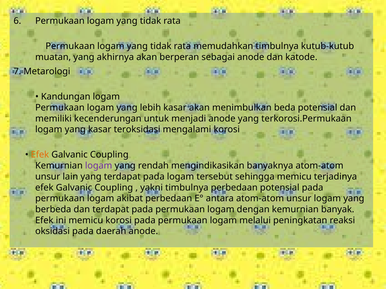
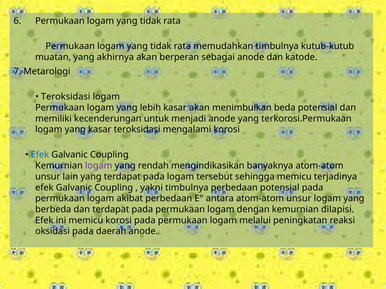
Kandungan at (66, 97): Kandungan -> Teroksidasi
Efek at (40, 155) colour: orange -> blue
banyak: banyak -> dilapisi
